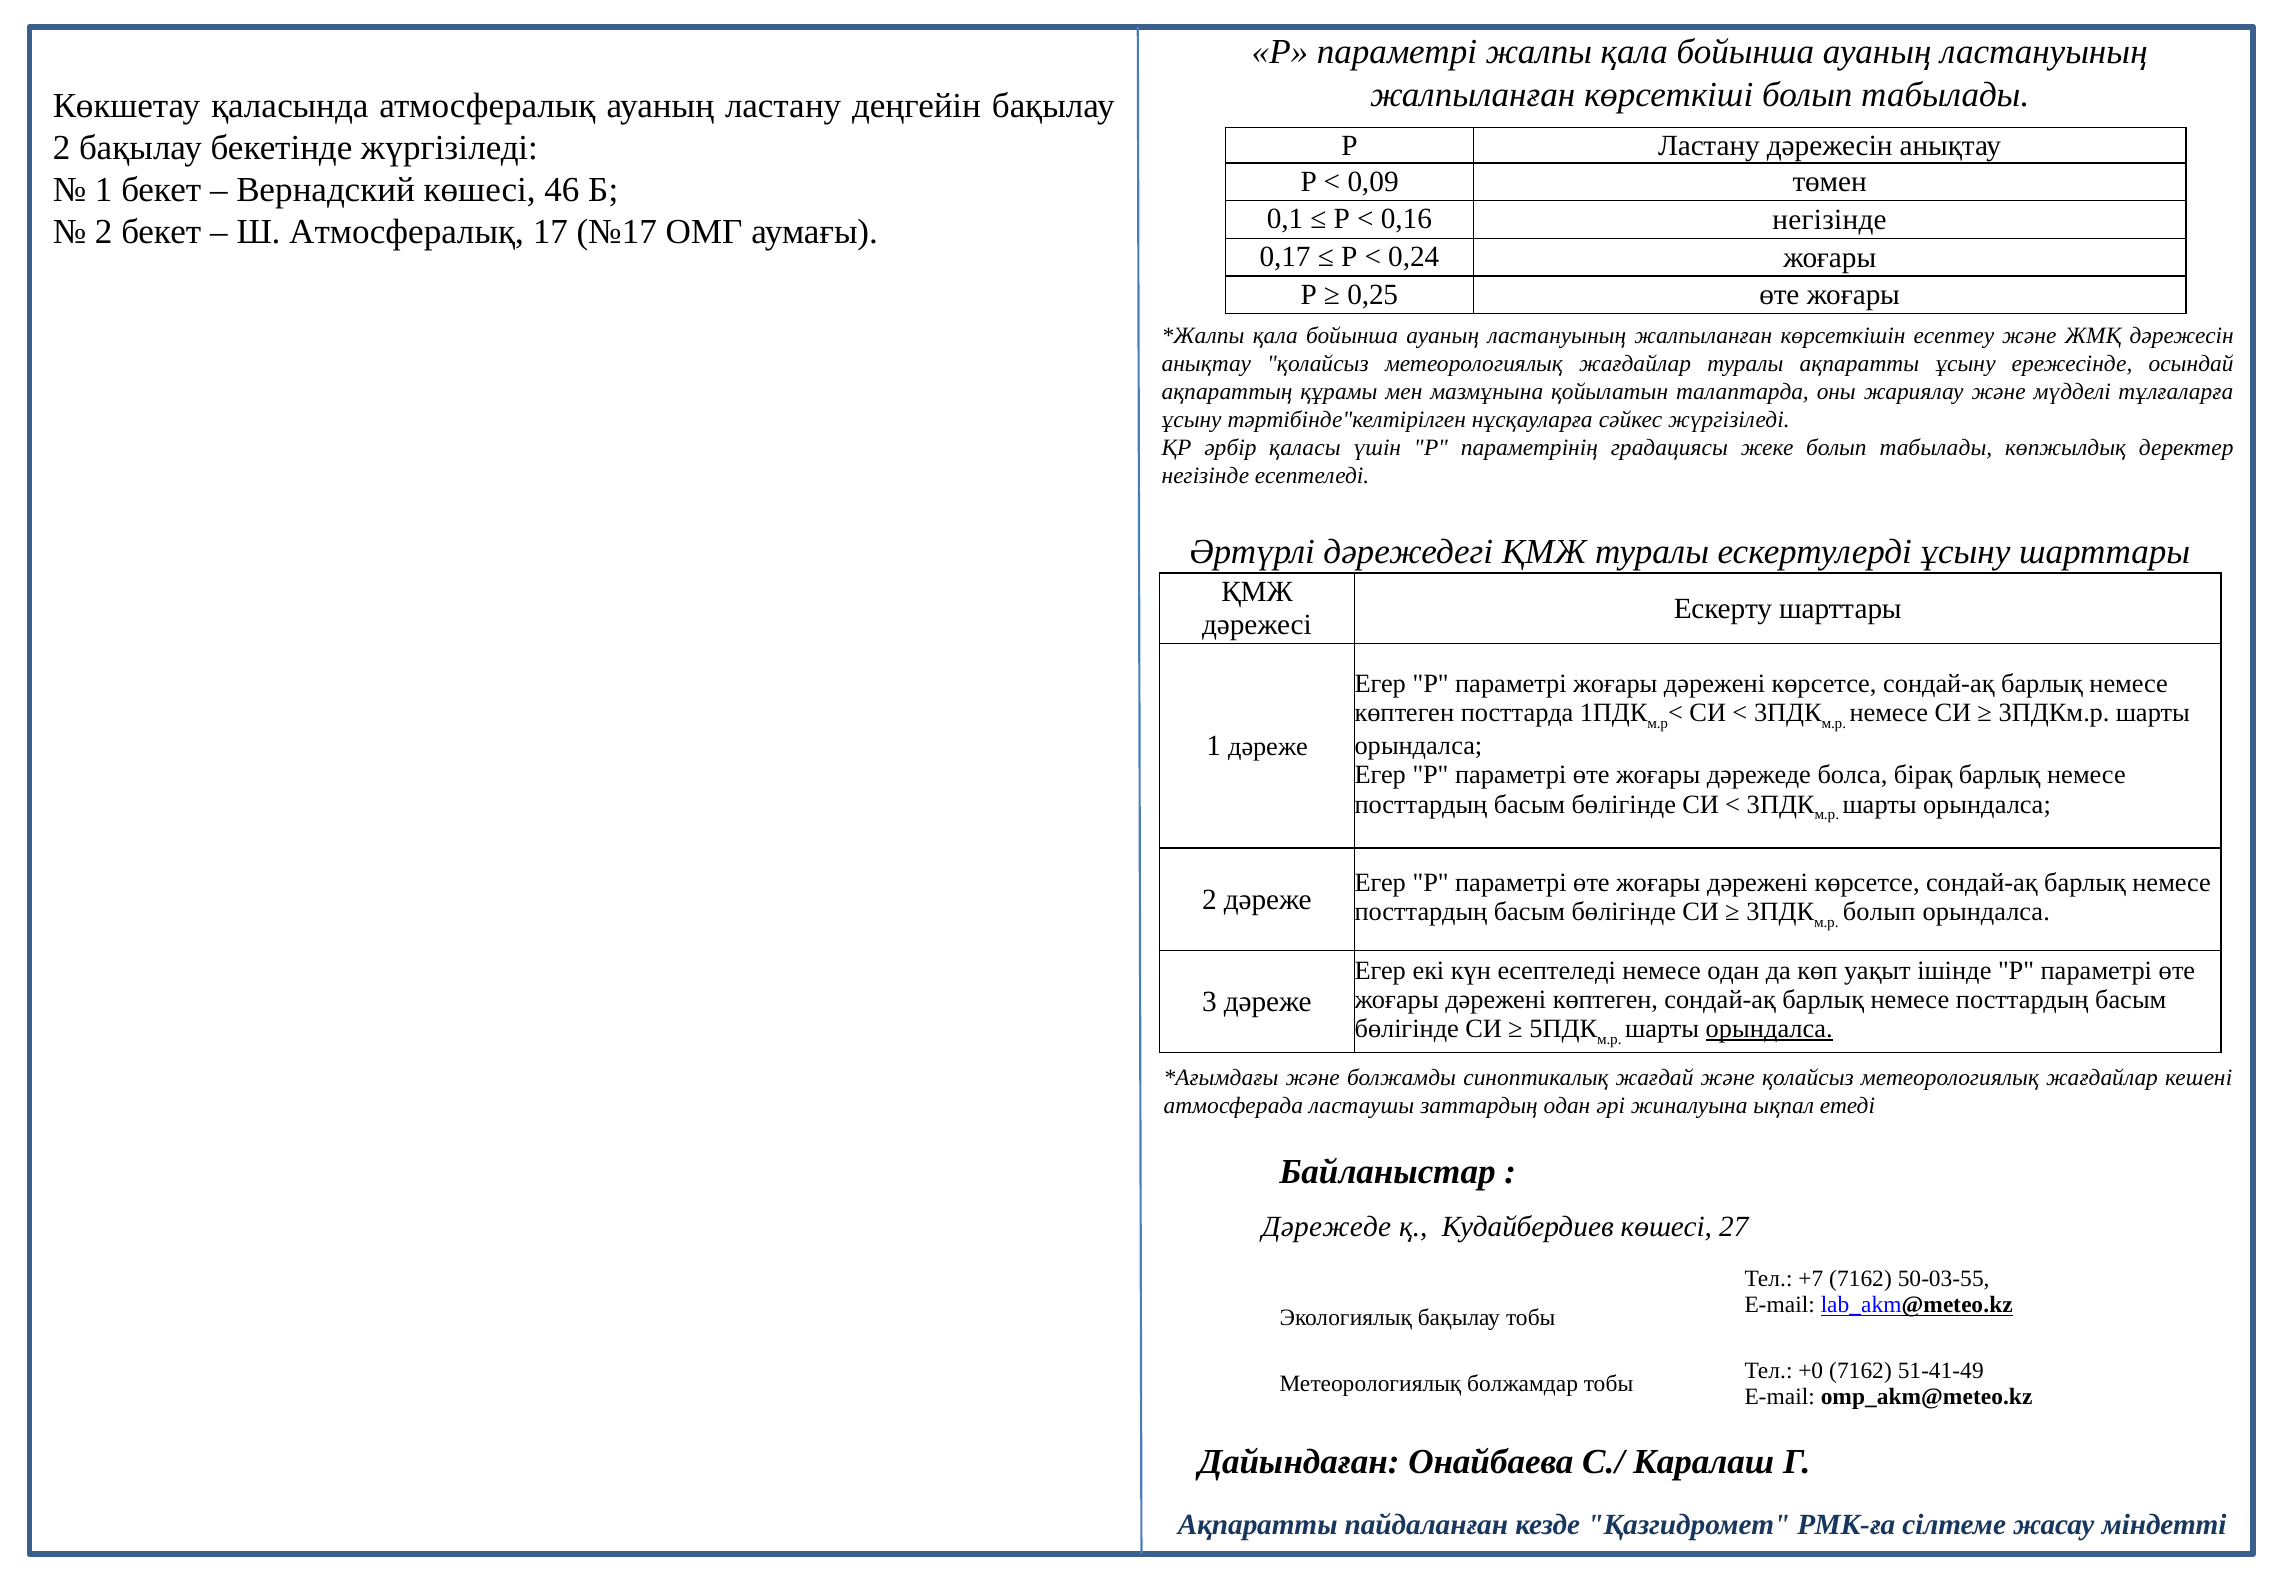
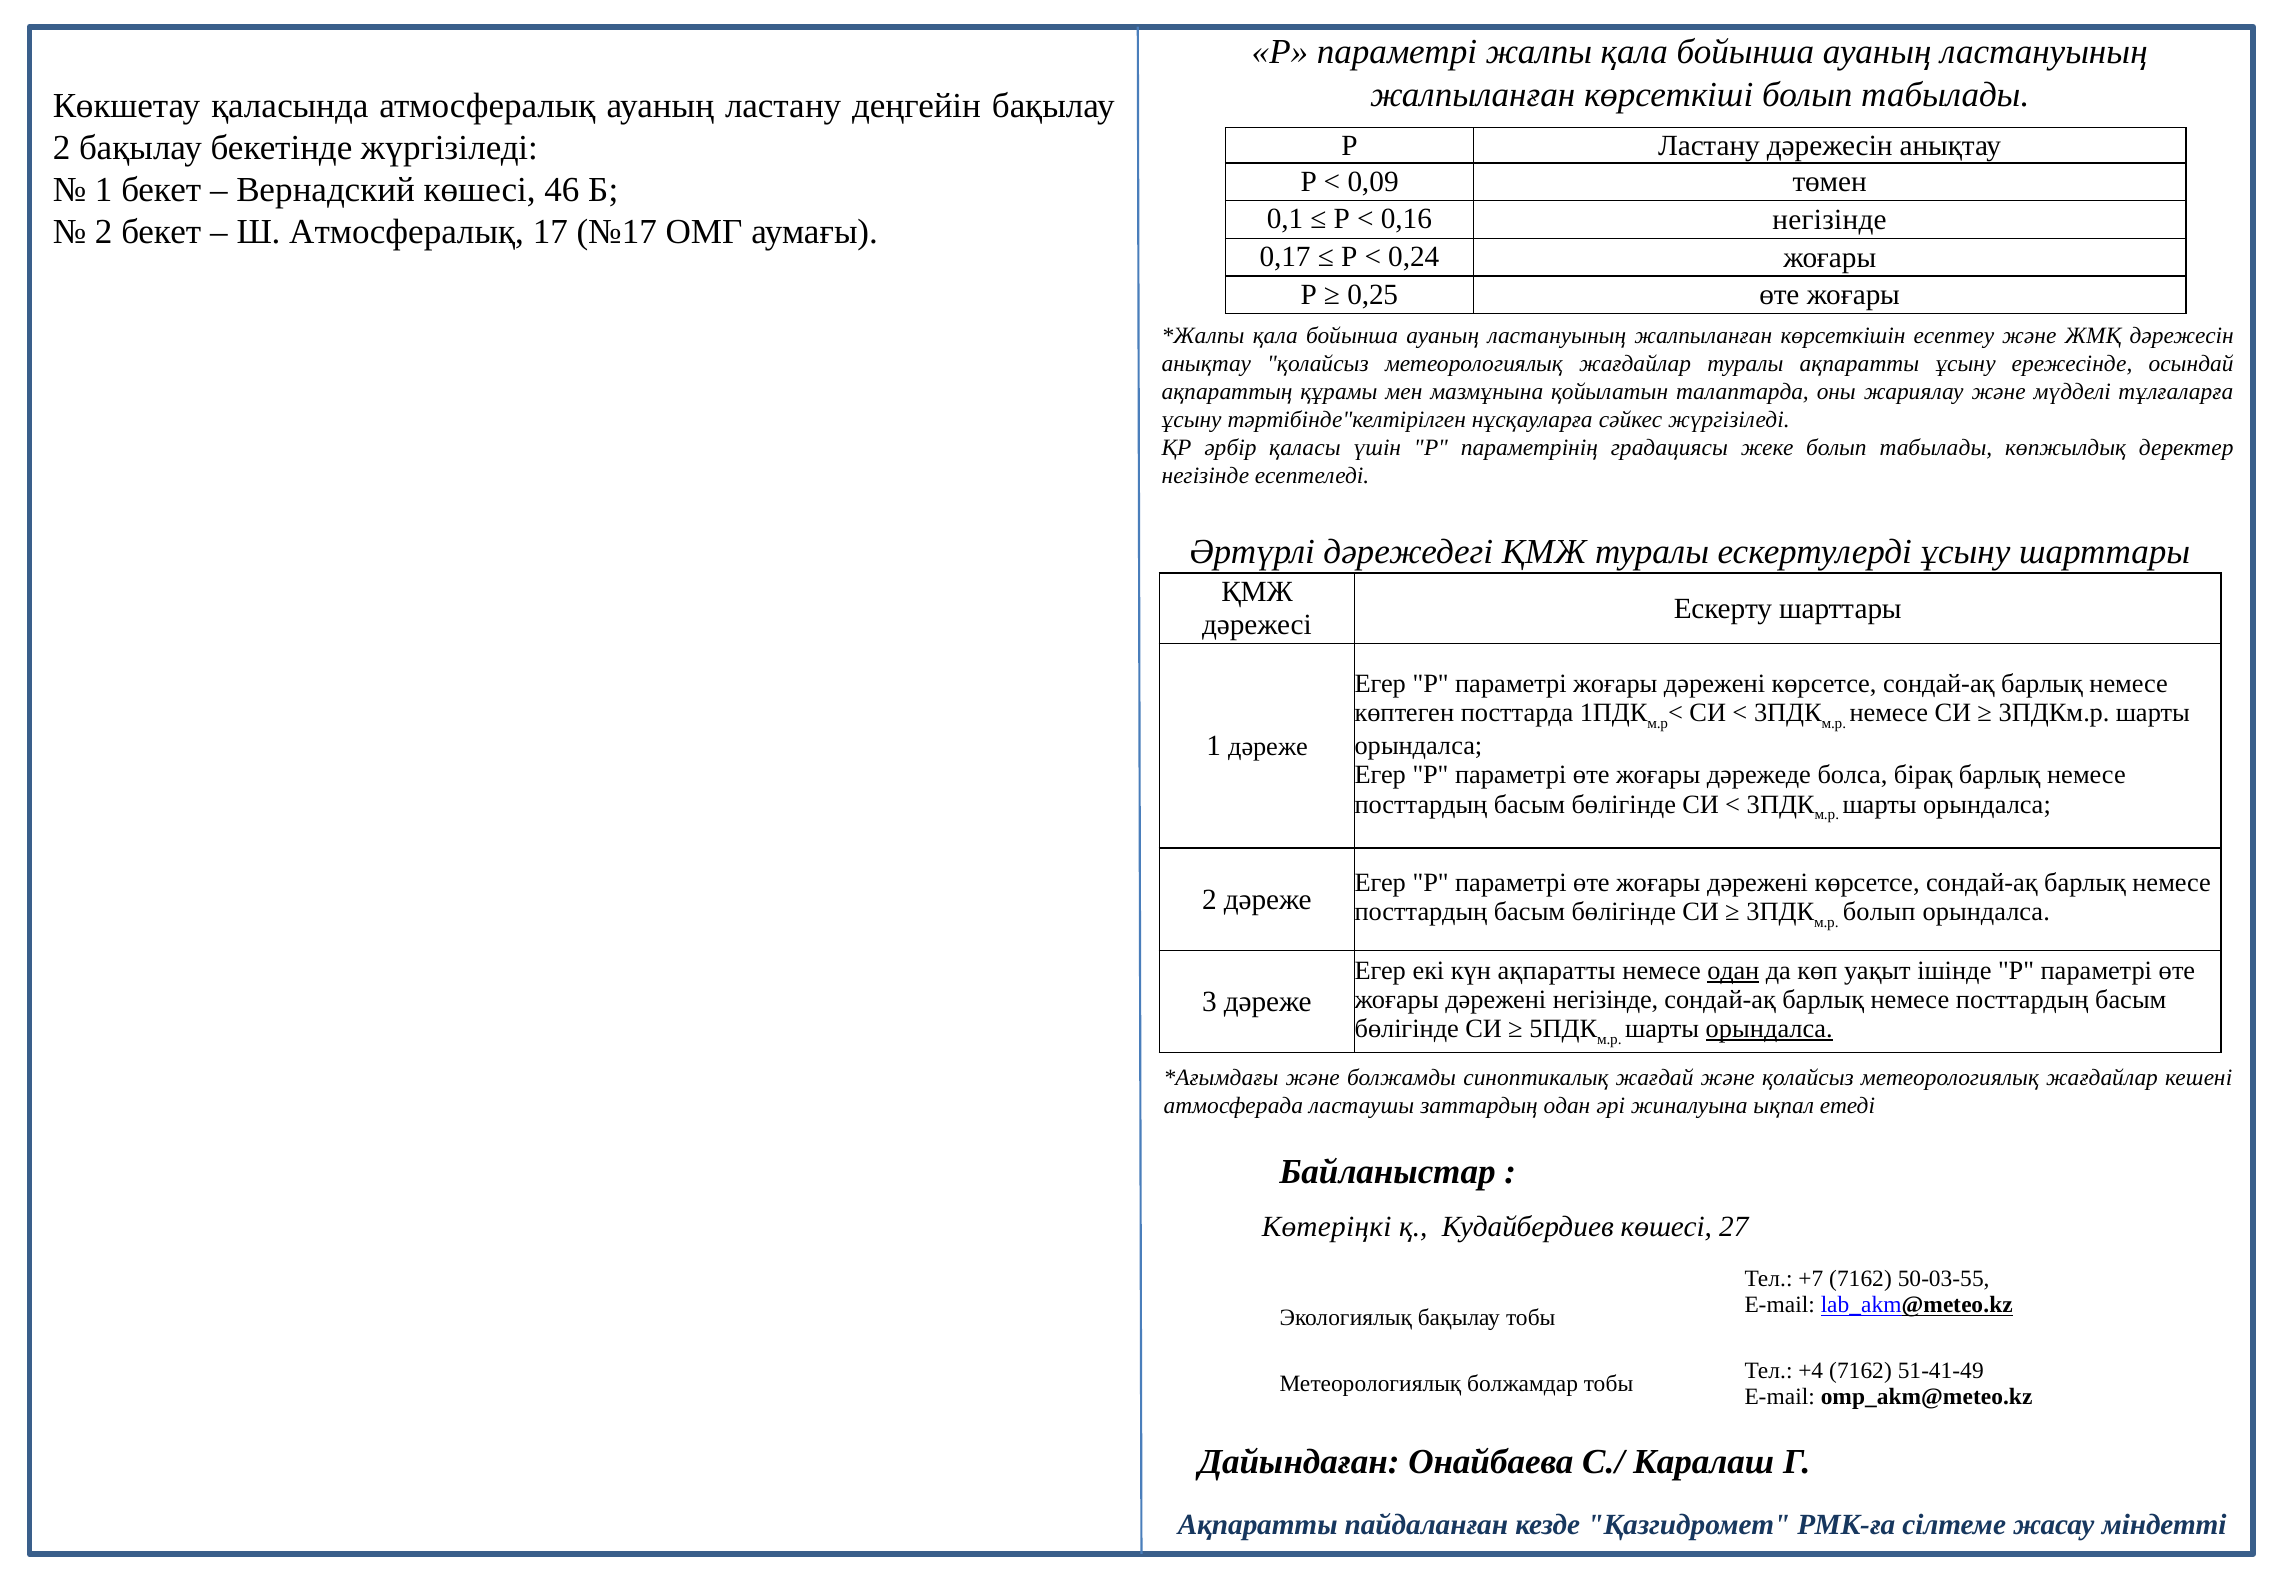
күн есептеледі: есептеледі -> ақпаратты
одан at (1733, 970) underline: none -> present
дәрежені көптеген: көптеген -> негізінде
Дәрежеде at (1327, 1227): Дәрежеде -> Көтеріңкі
+0: +0 -> +4
